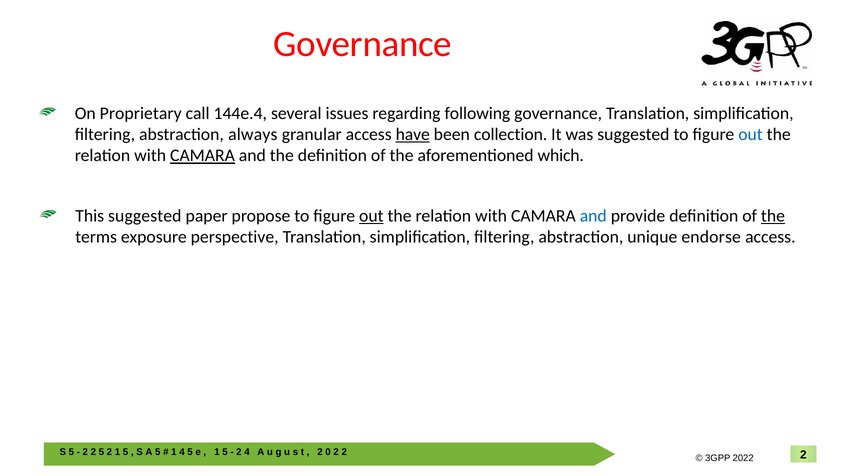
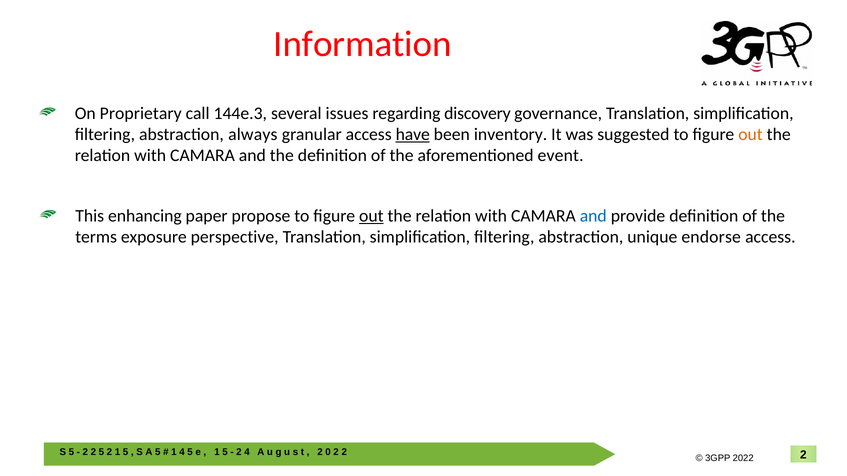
Governance at (363, 44): Governance -> Information
144e.4: 144e.4 -> 144e.3
following: following -> discovery
collection: collection -> inventory
out at (750, 135) colour: blue -> orange
CAMARA at (202, 156) underline: present -> none
which: which -> event
This suggested: suggested -> enhancing
the at (773, 216) underline: present -> none
